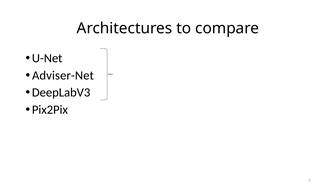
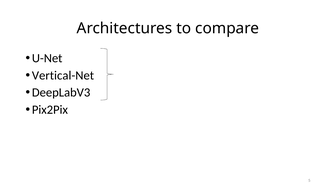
Adviser-Net: Adviser-Net -> Vertical-Net
